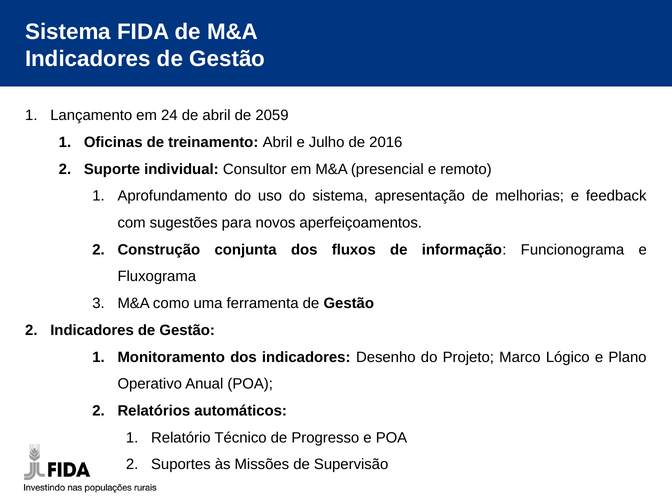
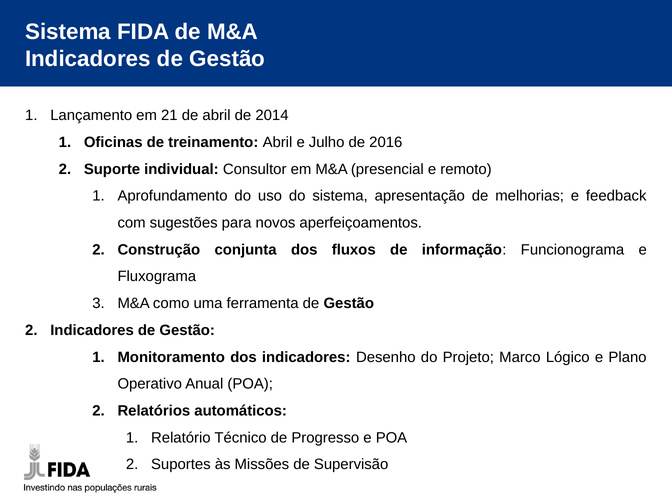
24: 24 -> 21
2059: 2059 -> 2014
